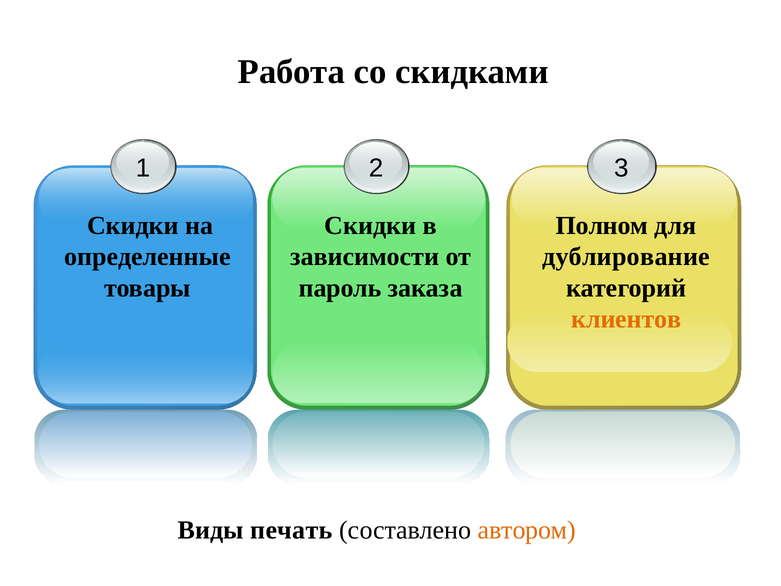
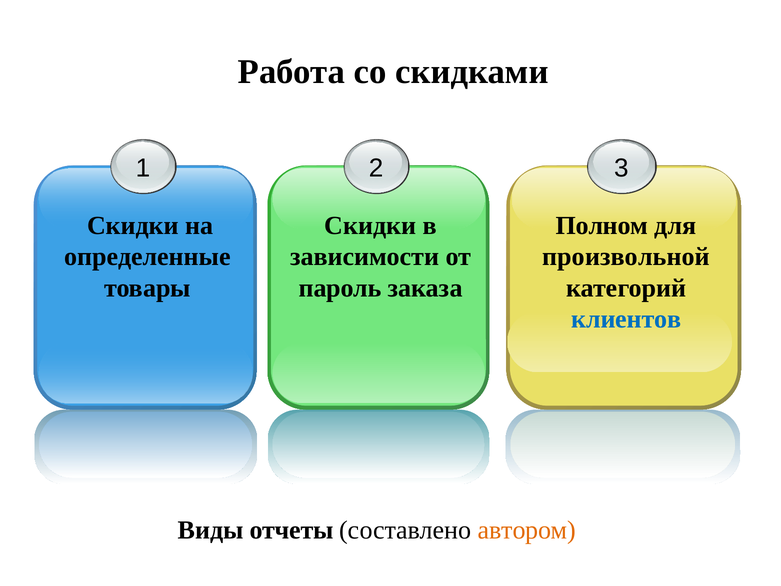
дублирование: дублирование -> произвольной
клиентов colour: orange -> blue
печать: печать -> отчеты
